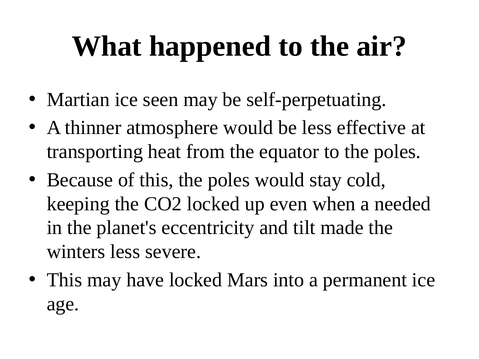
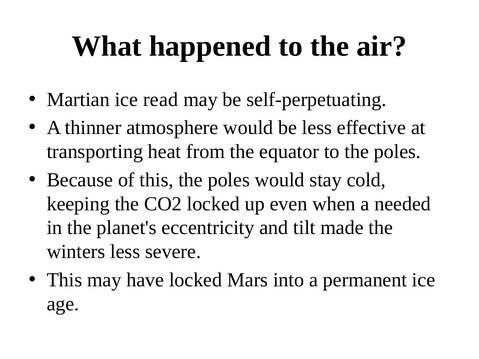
seen: seen -> read
